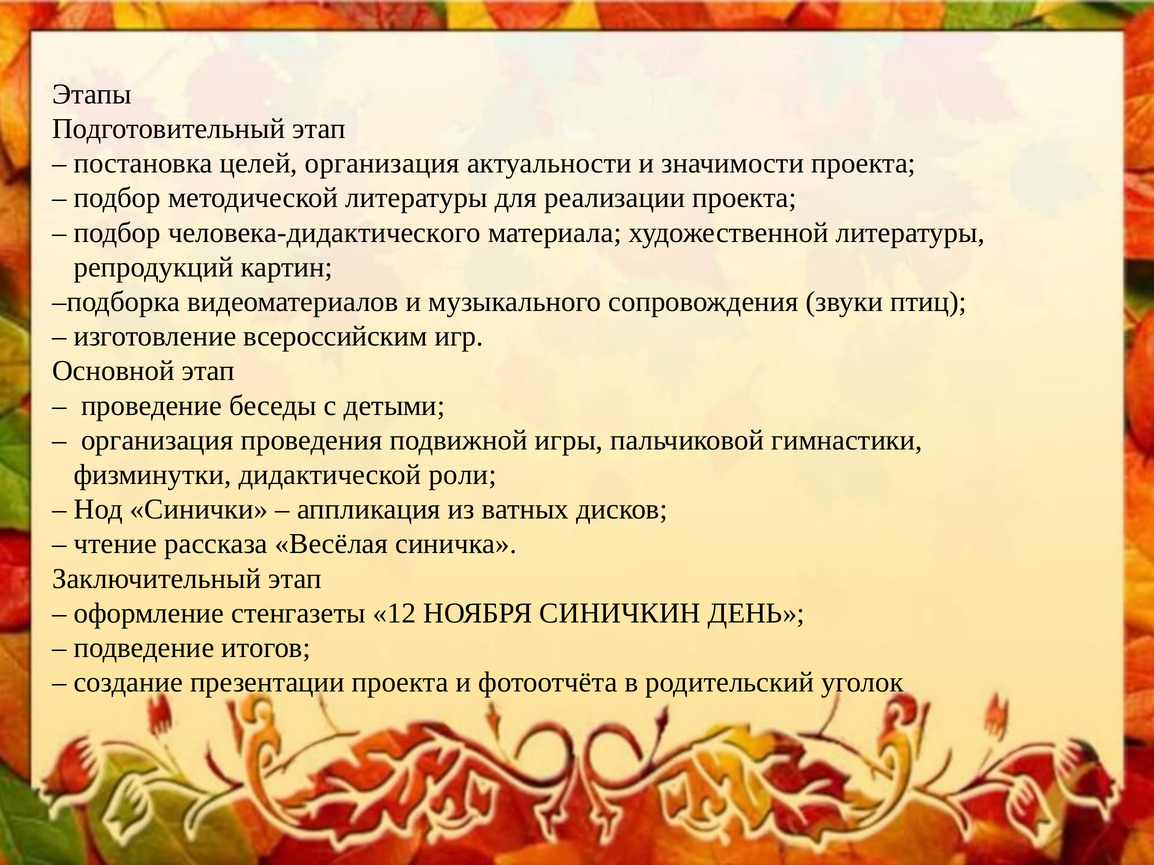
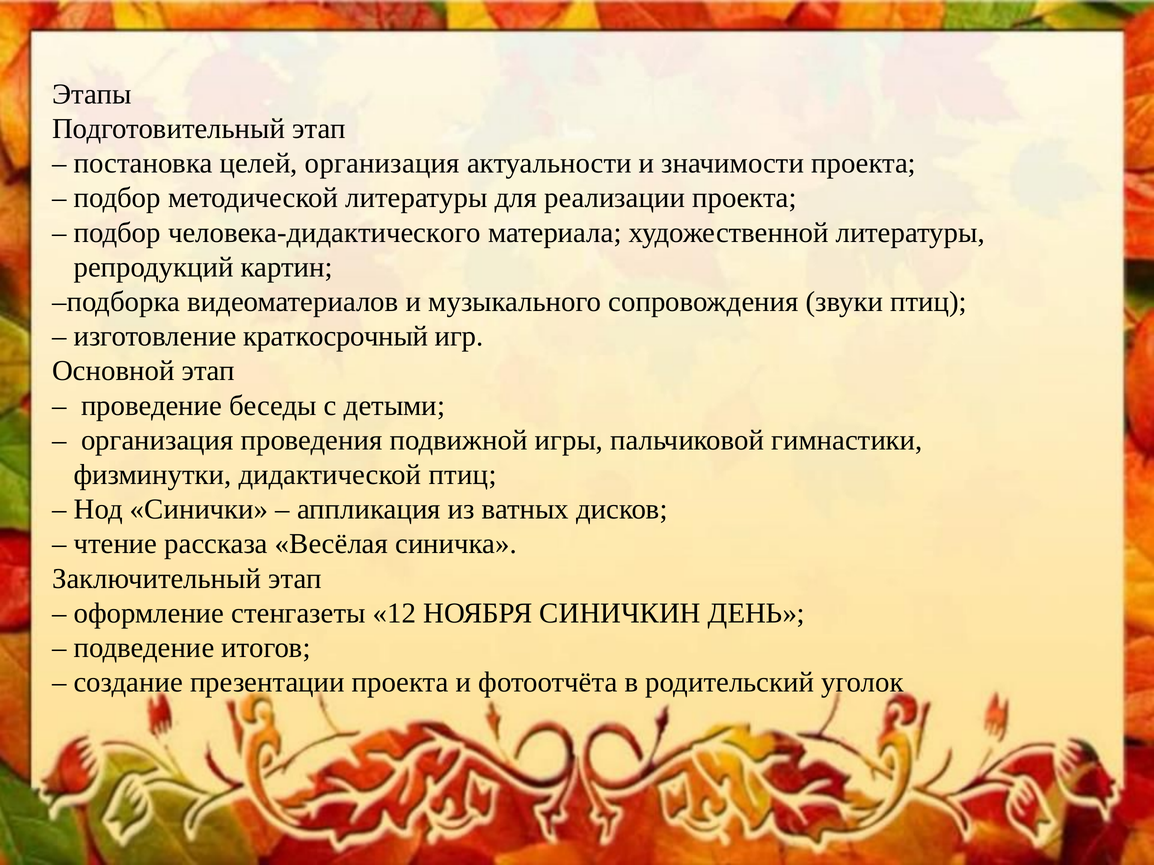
всероссийским: всероссийским -> краткосрочный
дидактической роли: роли -> птиц
